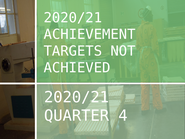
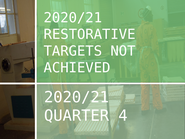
ACHIEVEMENT: ACHIEVEMENT -> RESTORATIVE
